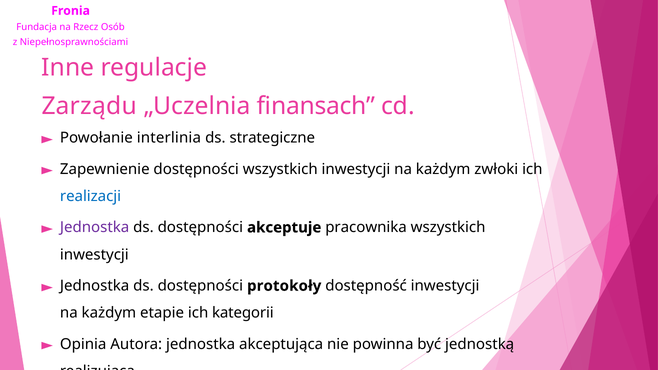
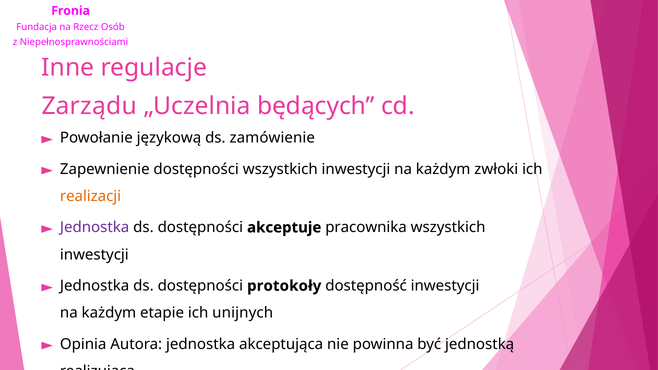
finansach: finansach -> będących
interlinia: interlinia -> językową
strategiczne: strategiczne -> zamówienie
realizacji colour: blue -> orange
kategorii: kategorii -> unijnych
